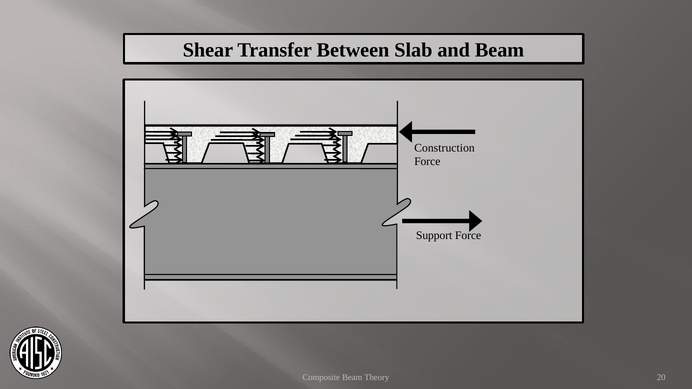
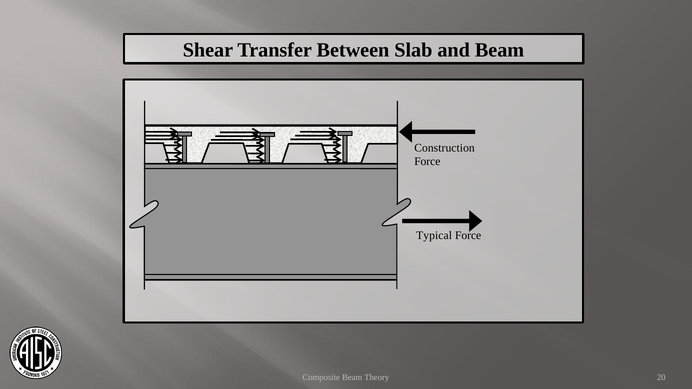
Support: Support -> Typical
